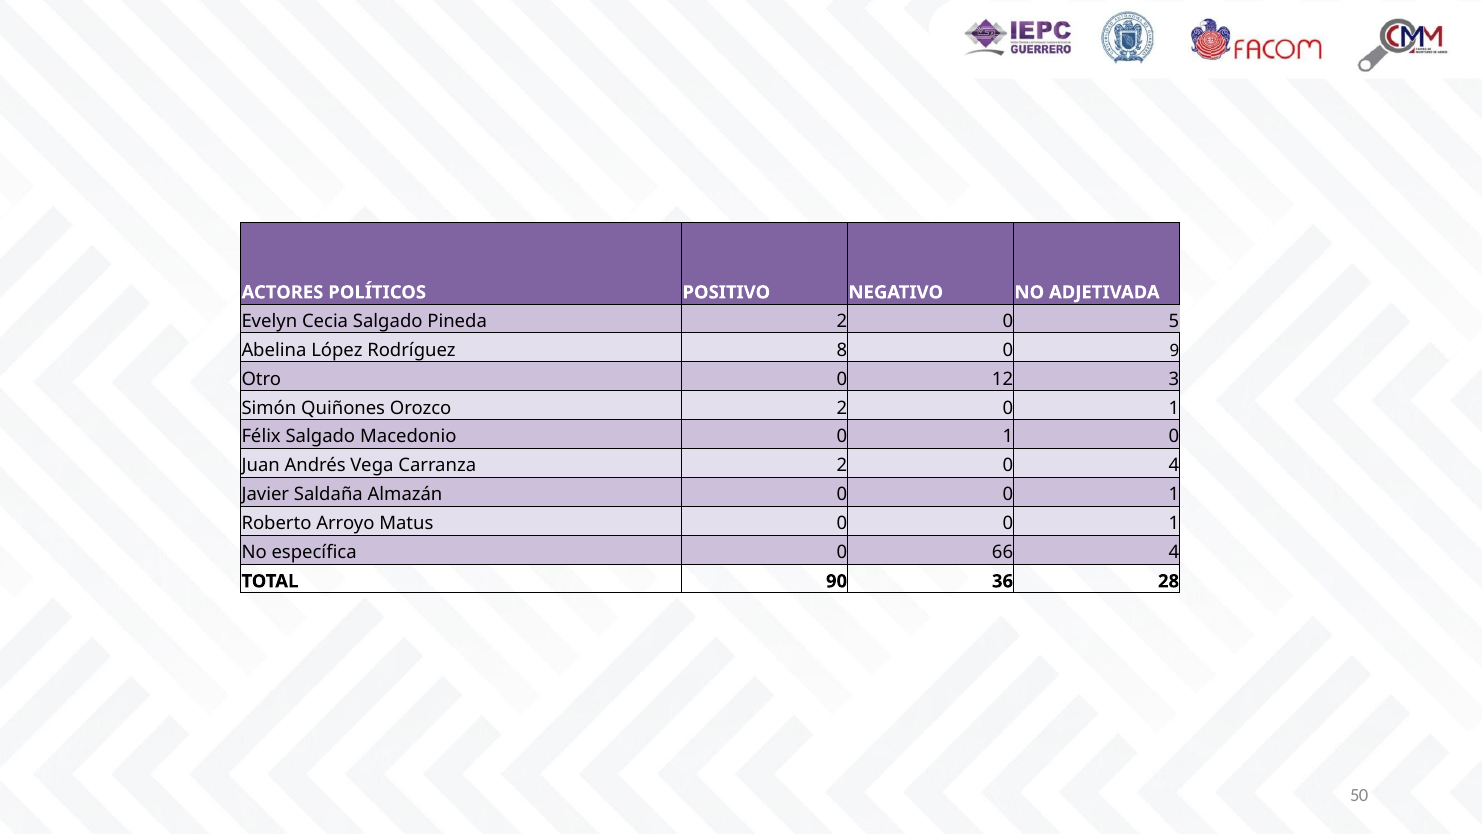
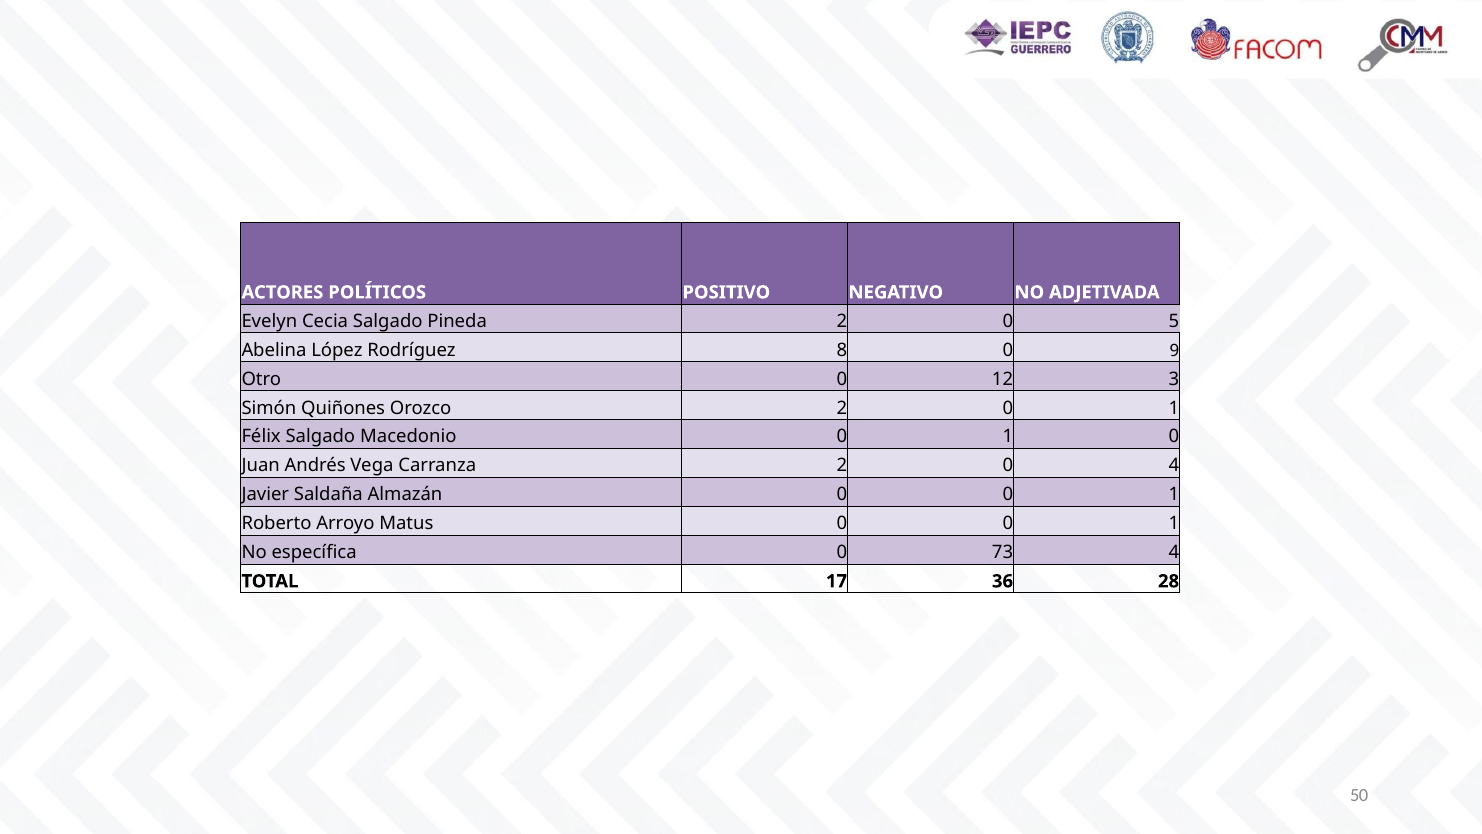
66: 66 -> 73
90: 90 -> 17
